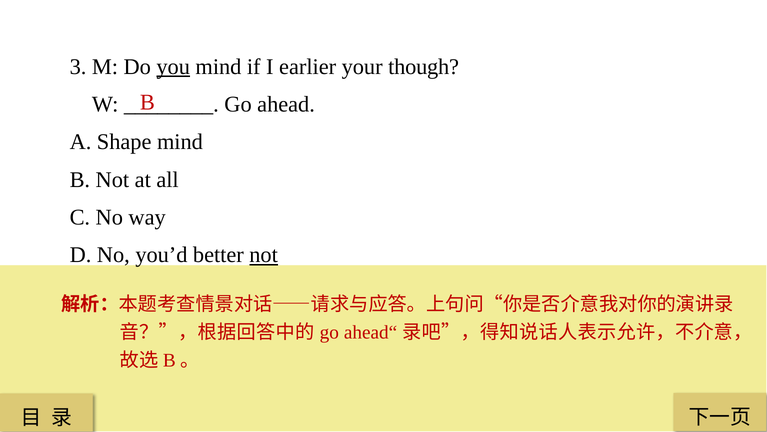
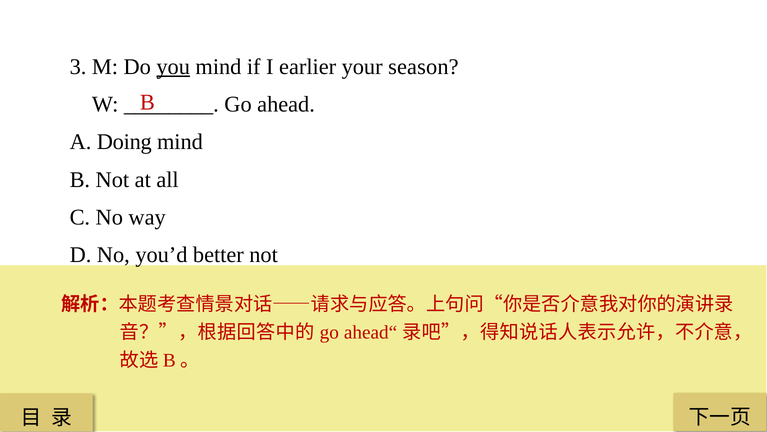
though: though -> season
Shape: Shape -> Doing
not at (264, 255) underline: present -> none
